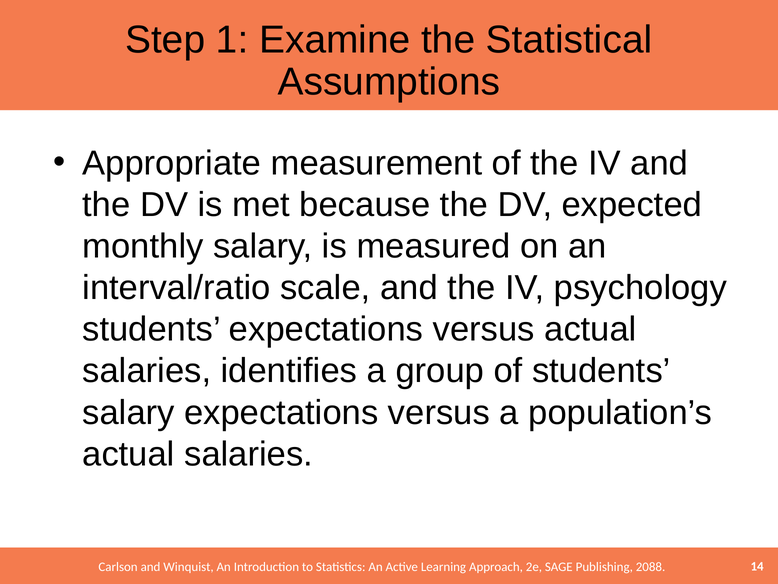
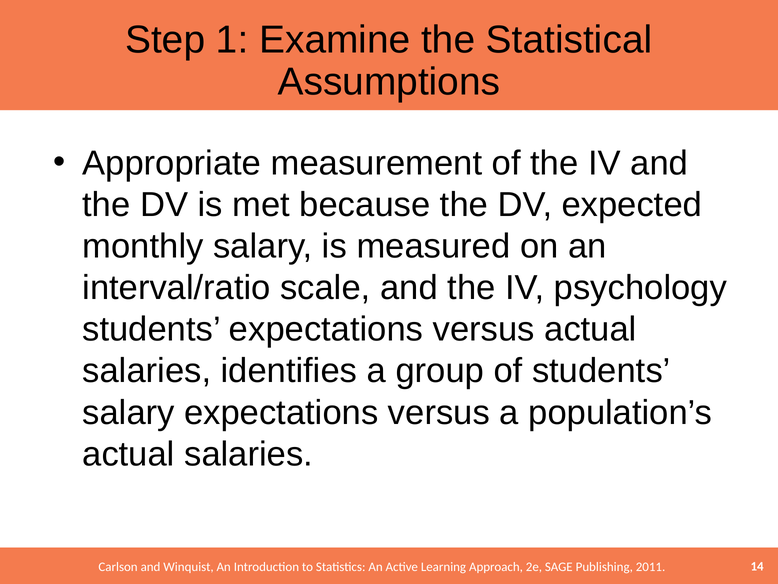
2088: 2088 -> 2011
